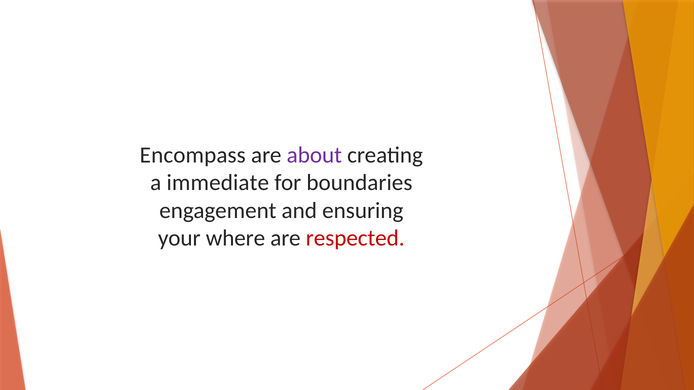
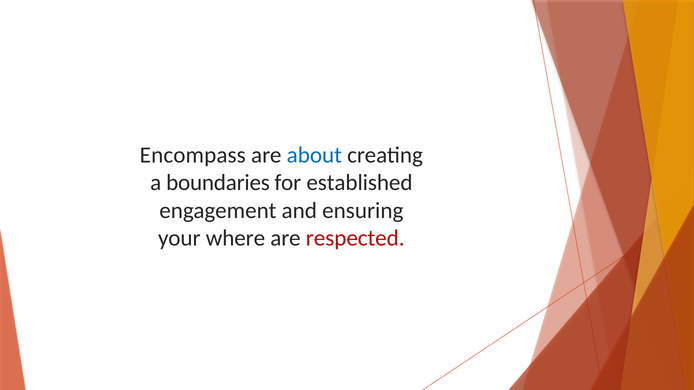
about colour: purple -> blue
immediate: immediate -> boundaries
boundaries: boundaries -> established
